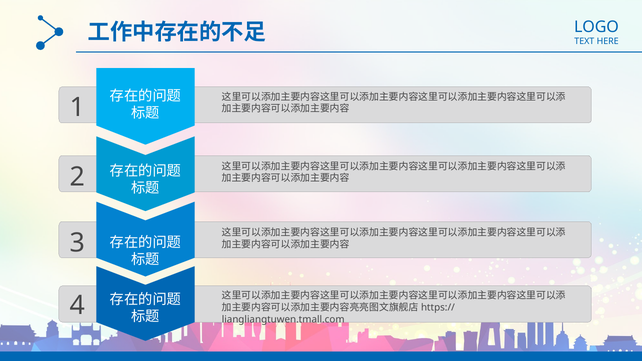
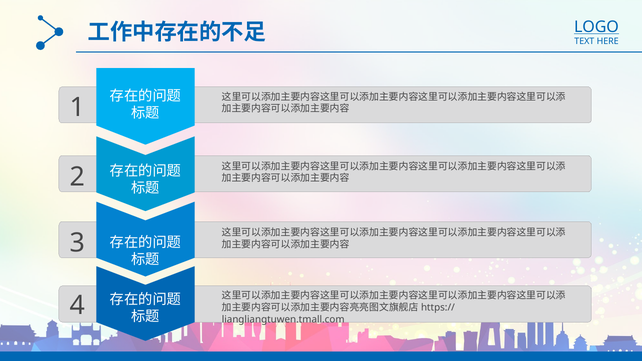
LOGO underline: none -> present
